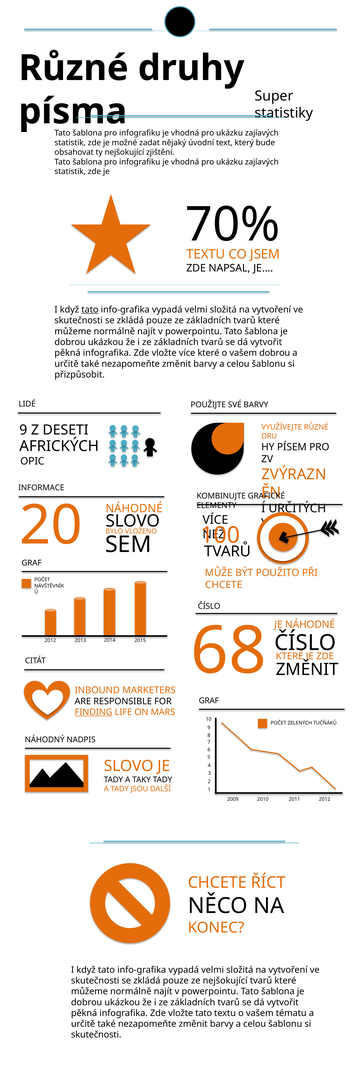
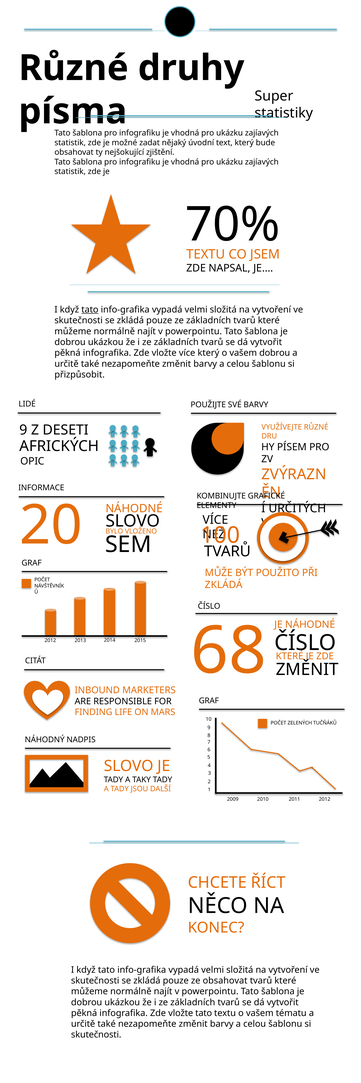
více které: které -> který
CHCETE at (224, 585): CHCETE -> ZKLÁDÁ
FINDING underline: present -> none
ze nejšokující: nejšokující -> obsahovat
